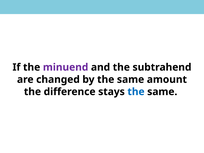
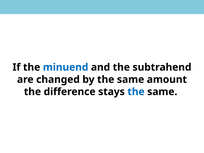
minuend colour: purple -> blue
